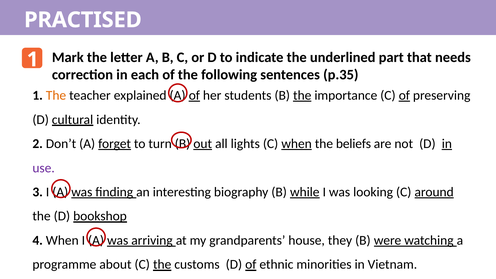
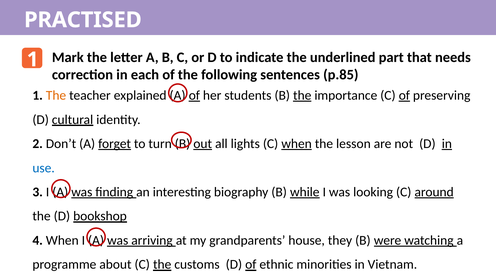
p.35: p.35 -> p.85
beliefs: beliefs -> lesson
use colour: purple -> blue
